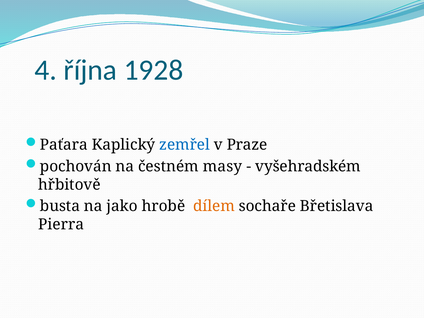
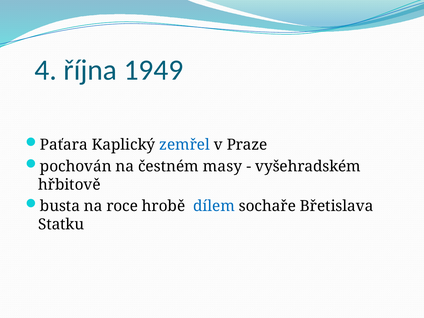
1928: 1928 -> 1949
jako: jako -> roce
dílem colour: orange -> blue
Pierra: Pierra -> Statku
